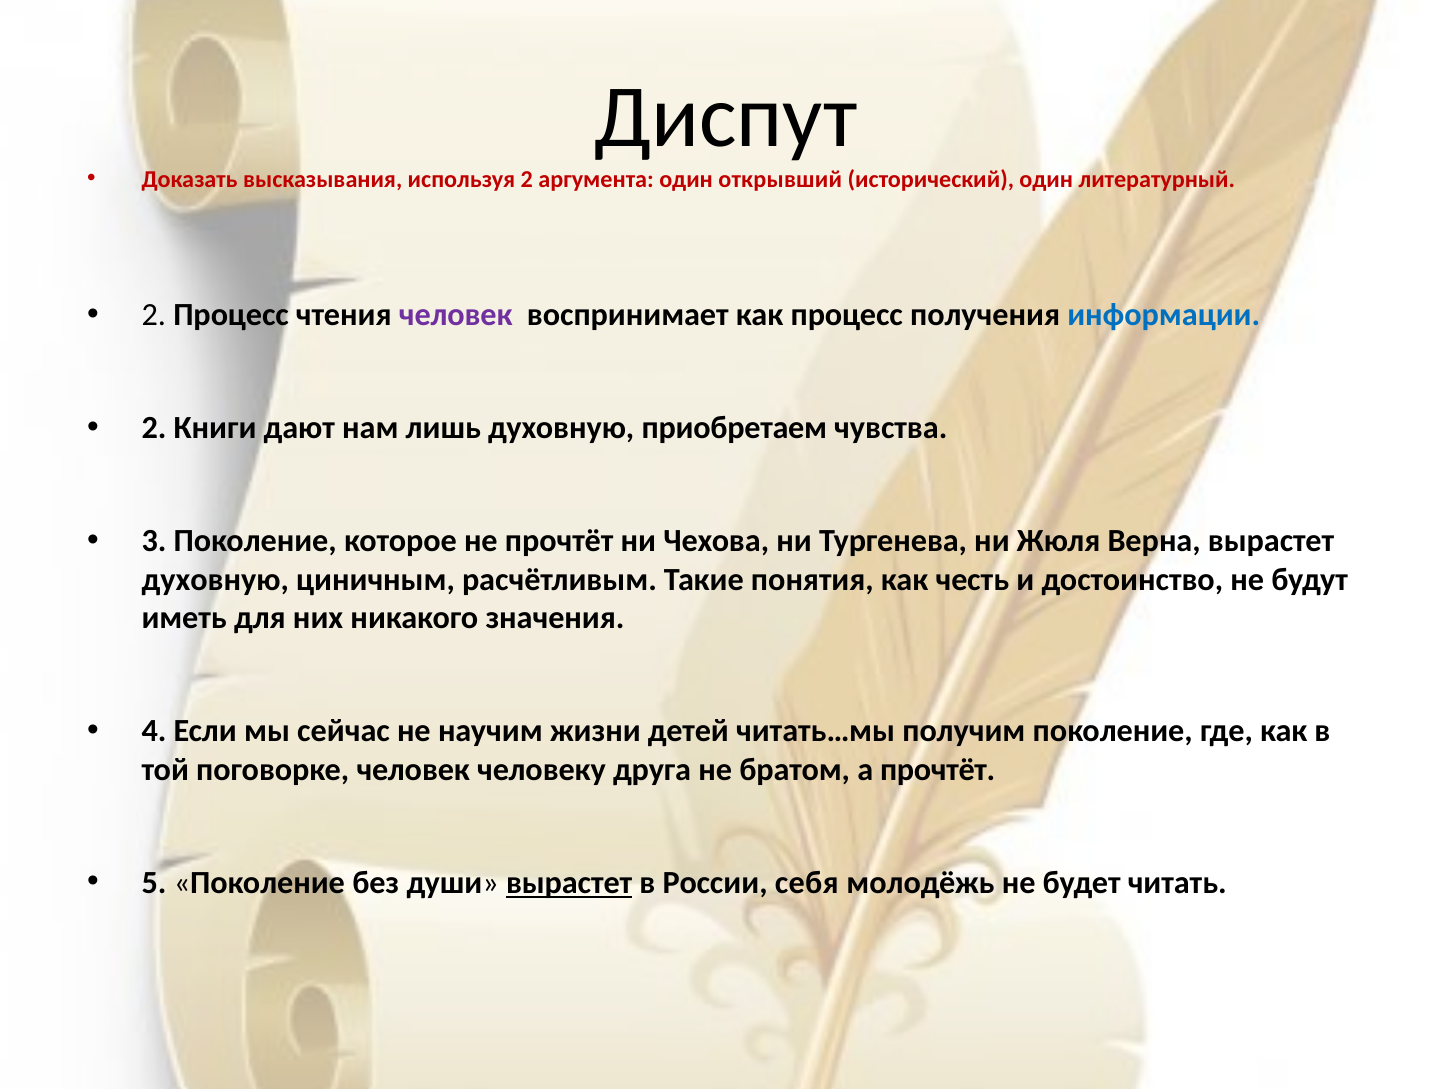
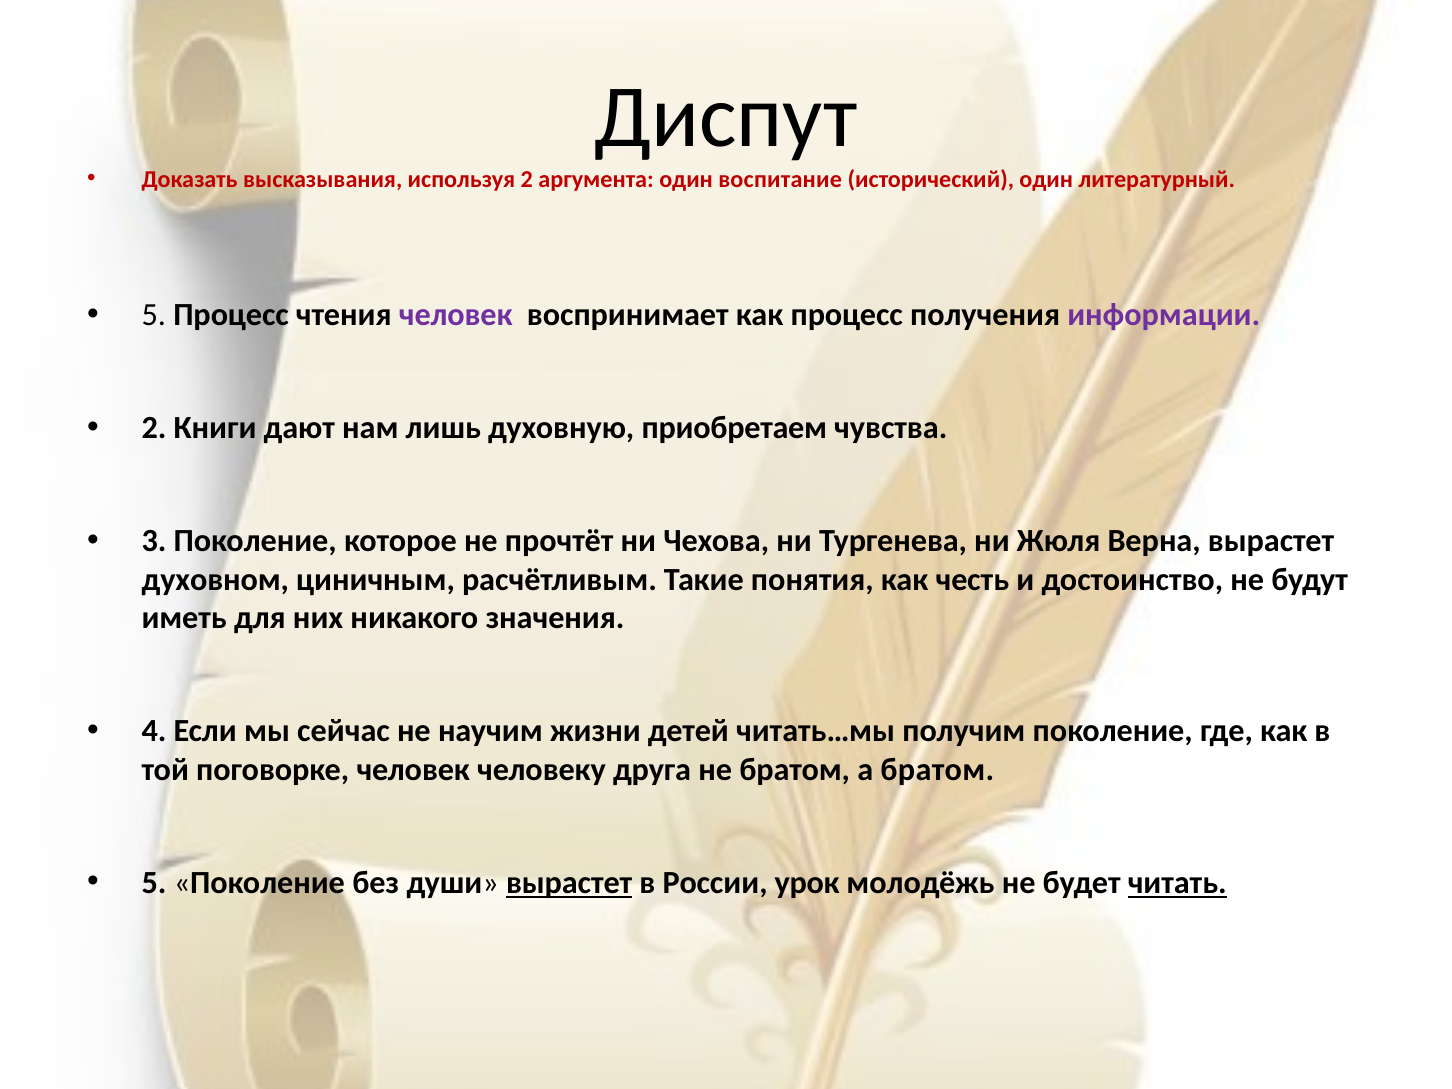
открывший: открывший -> воспитание
2 at (154, 315): 2 -> 5
информации colour: blue -> purple
духовную at (215, 580): духовную -> духовном
а прочтёт: прочтёт -> братом
себя: себя -> урок
читать underline: none -> present
